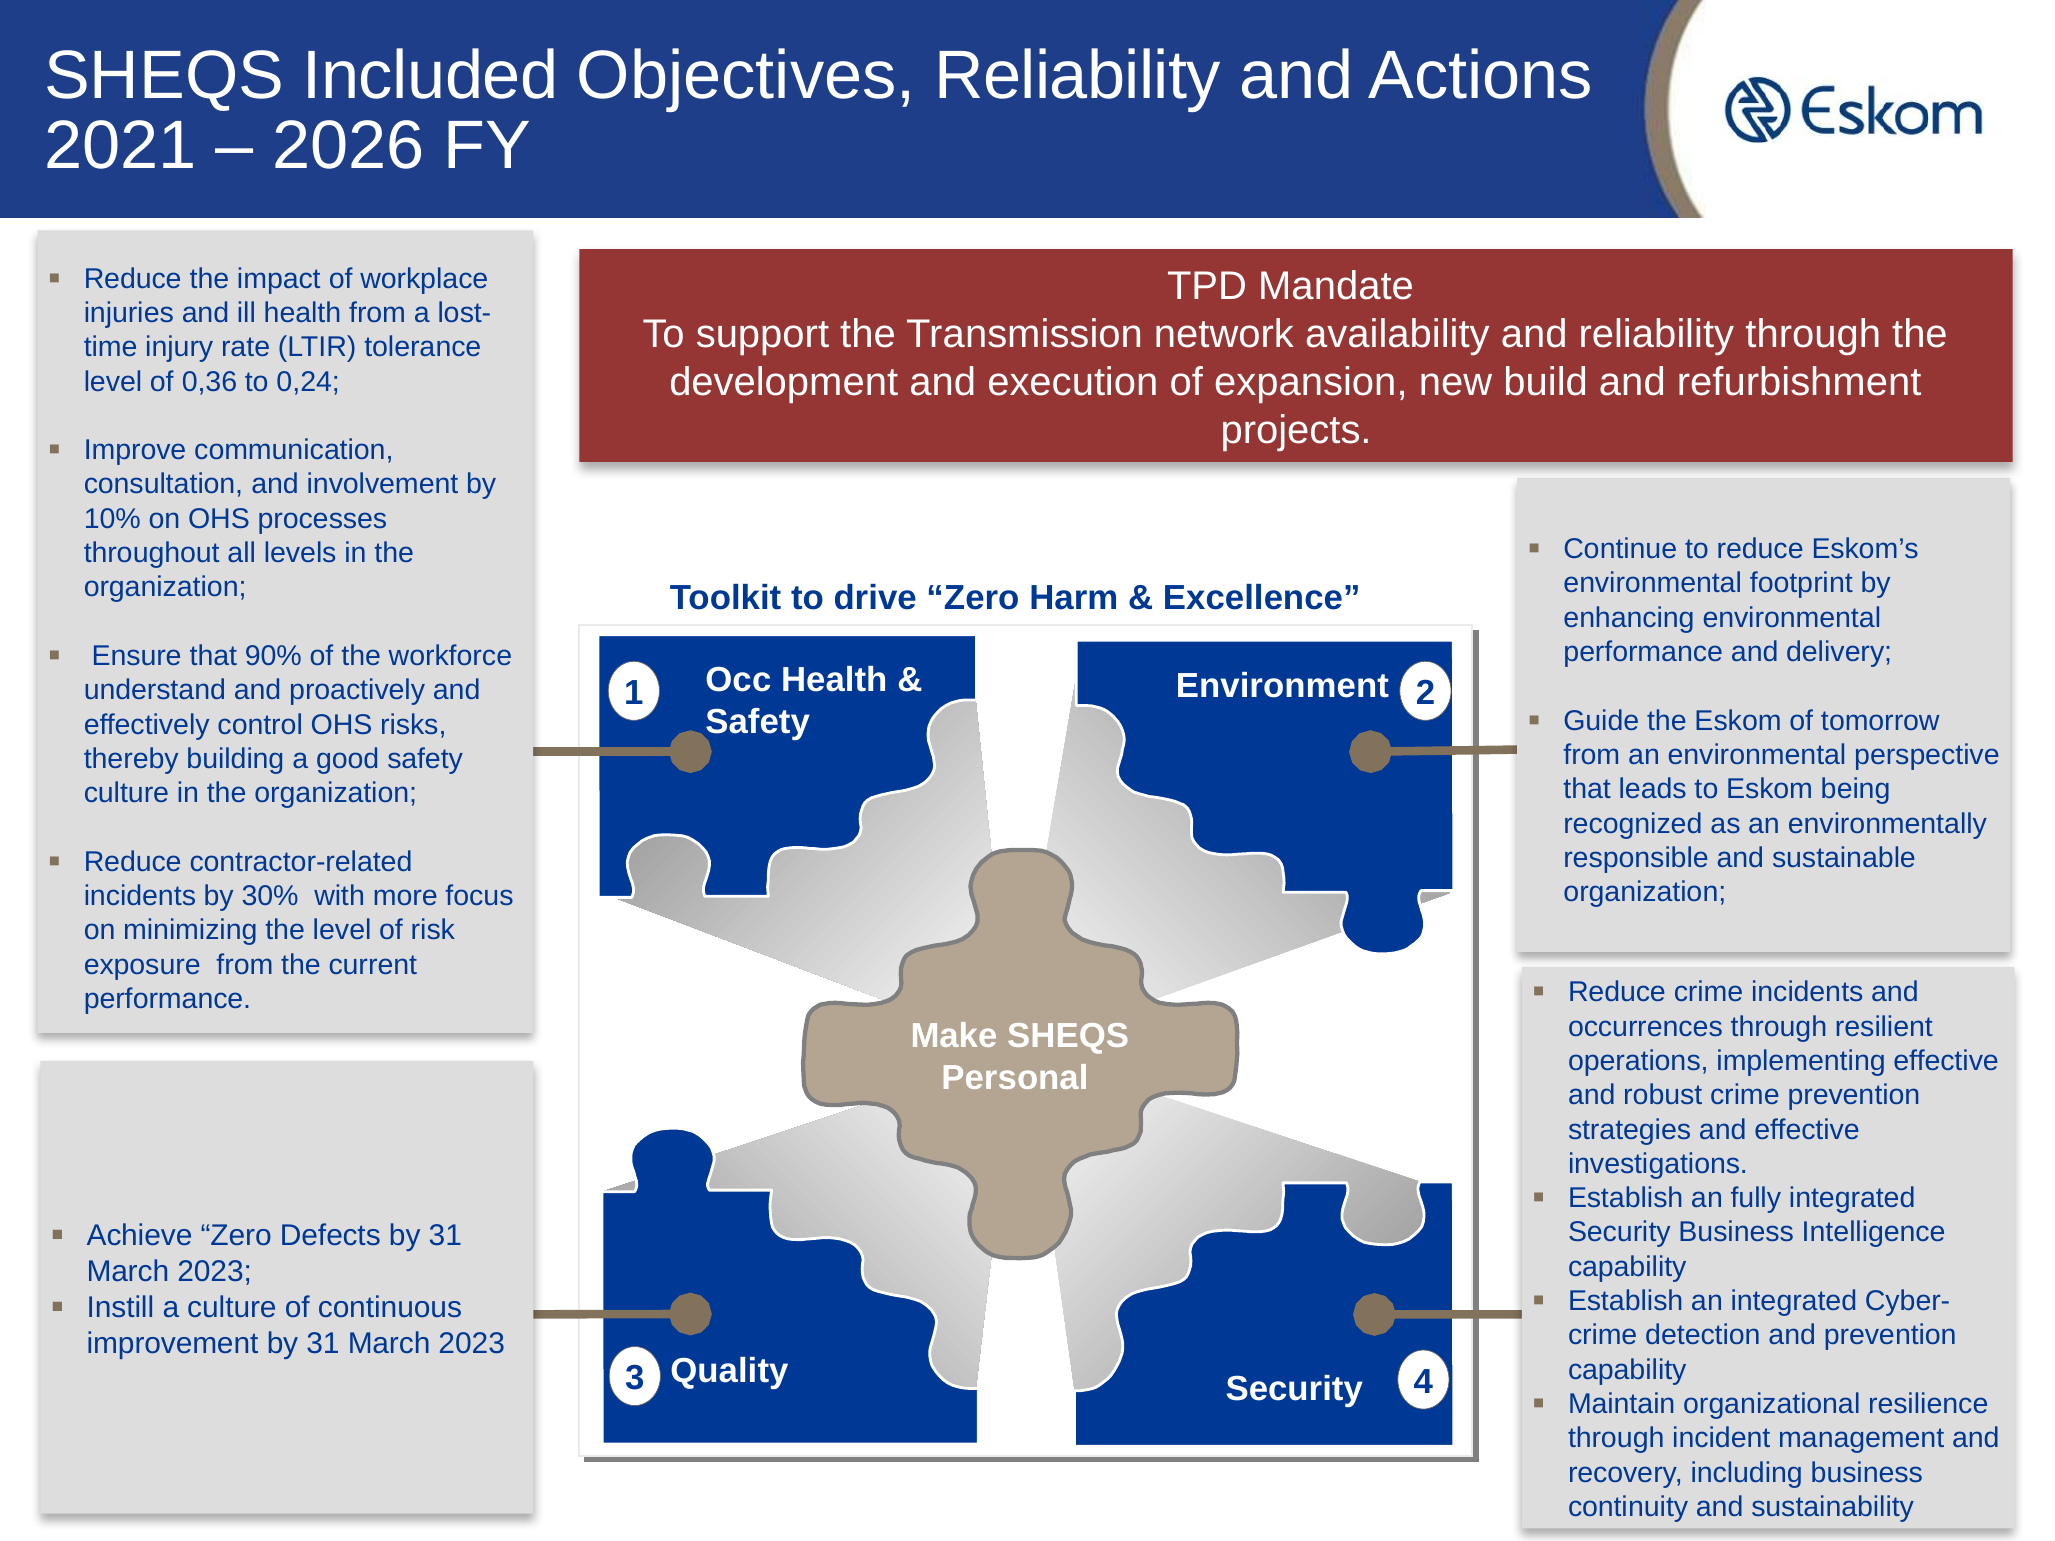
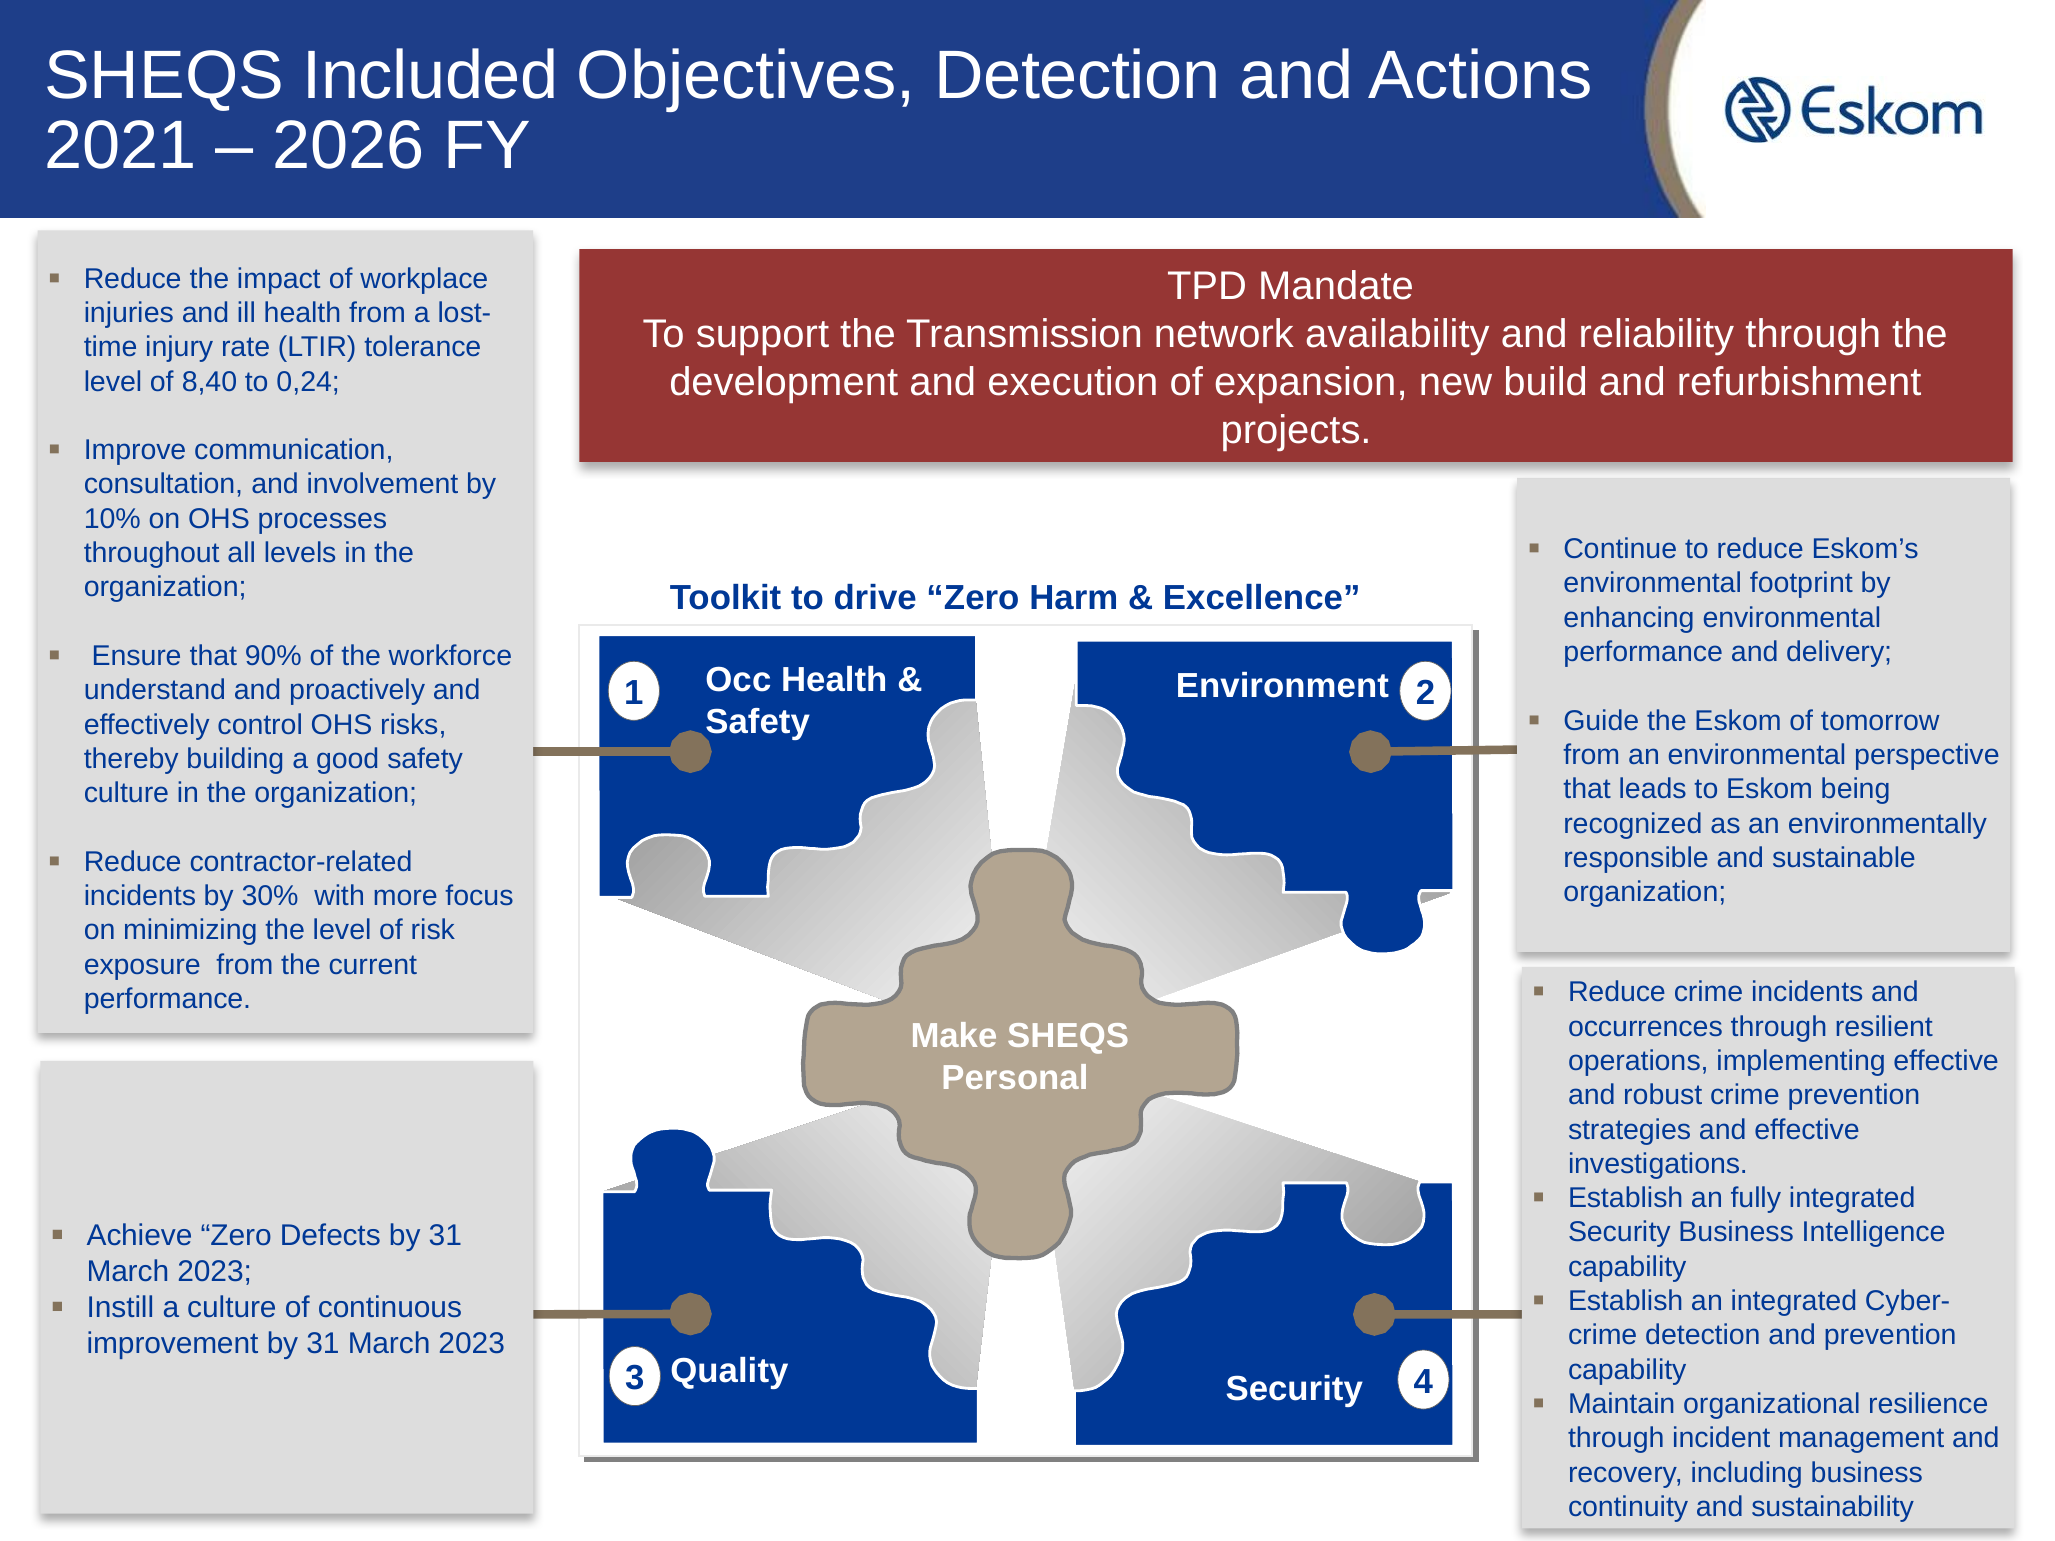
Objectives Reliability: Reliability -> Detection
0,36: 0,36 -> 8,40
